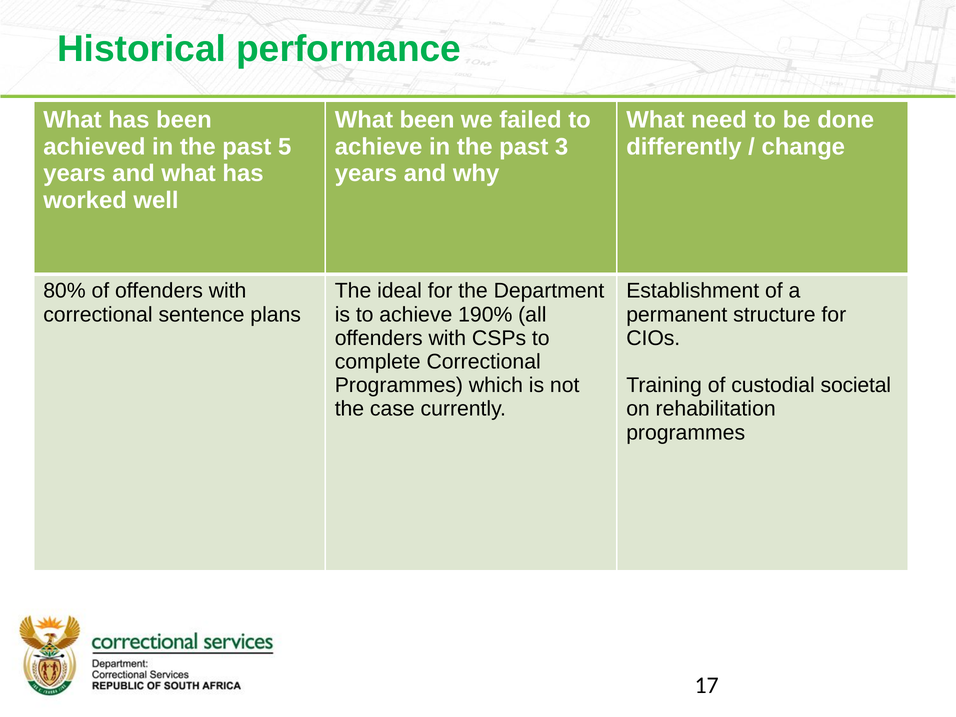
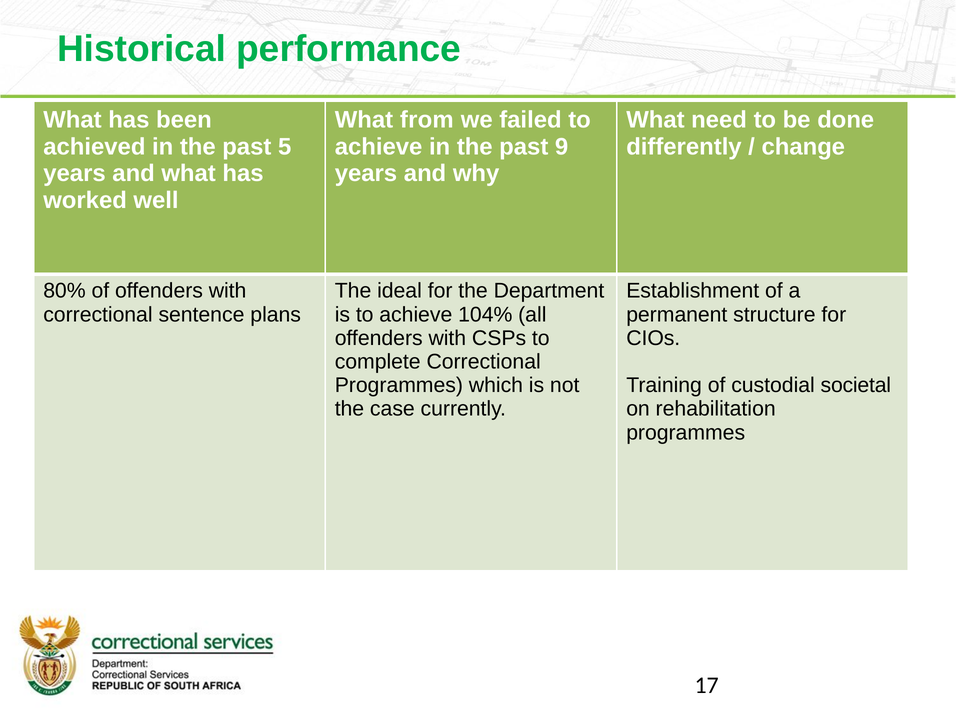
What been: been -> from
3: 3 -> 9
190%: 190% -> 104%
